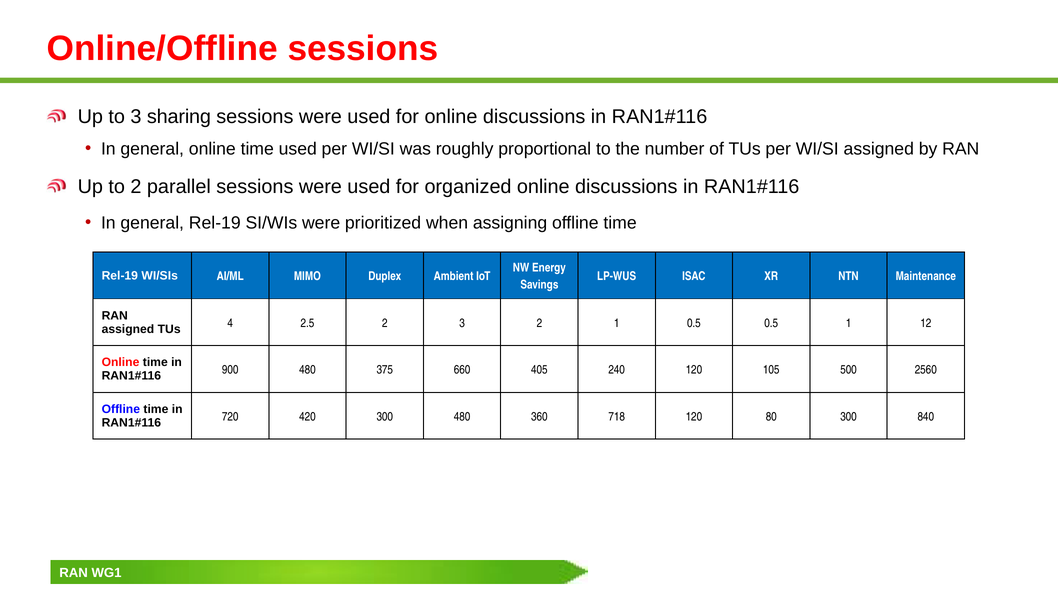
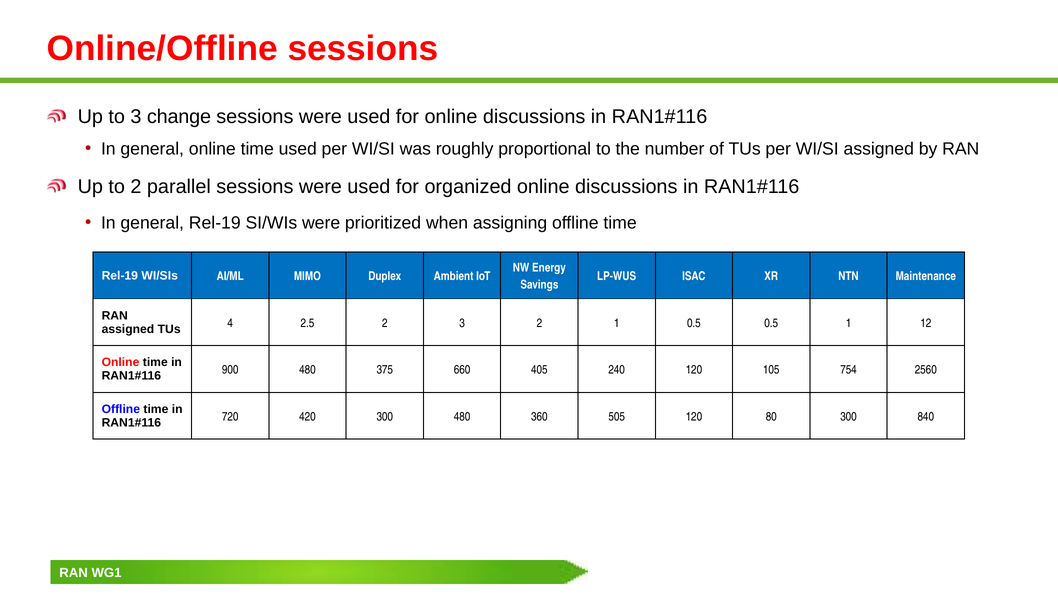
sharing: sharing -> change
500: 500 -> 754
718: 718 -> 505
